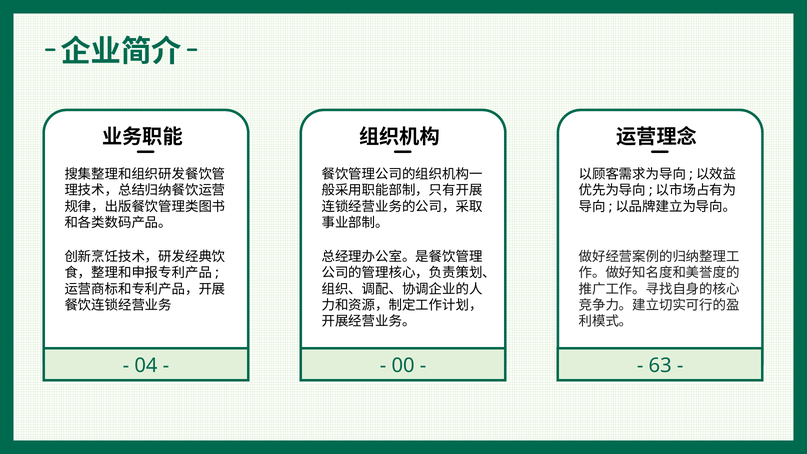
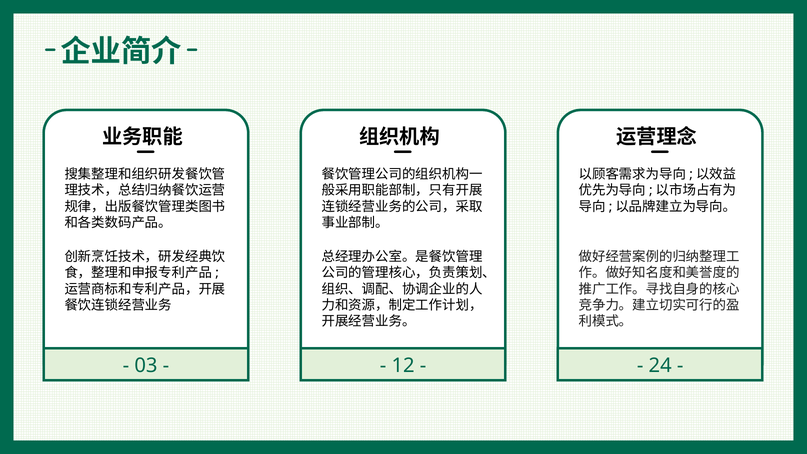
04: 04 -> 03
00: 00 -> 12
63: 63 -> 24
